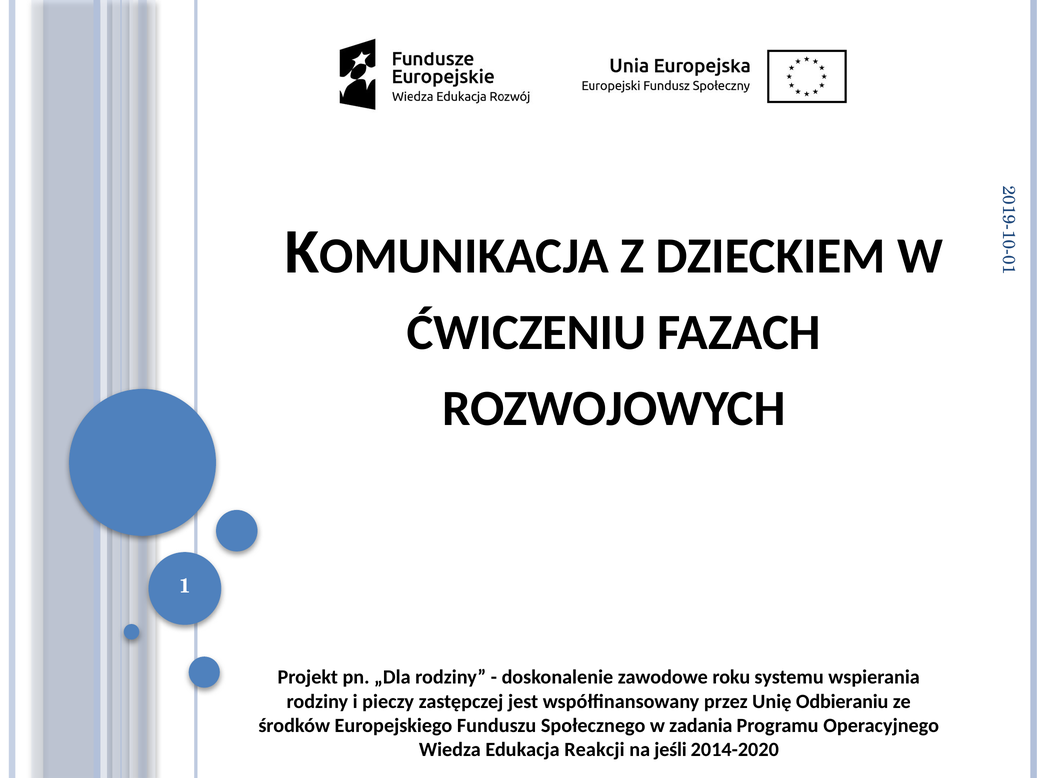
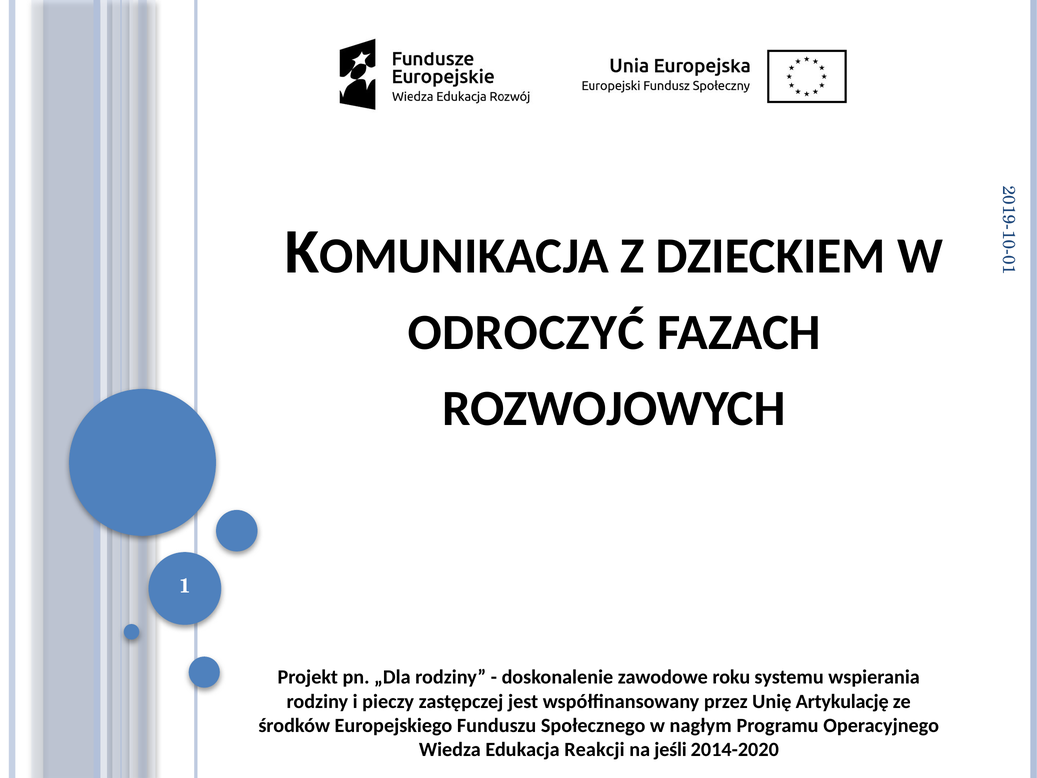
ĆWICZENIU: ĆWICZENIU -> ODROCZYĆ
Odbieraniu: Odbieraniu -> Artykulację
zadania: zadania -> nagłym
